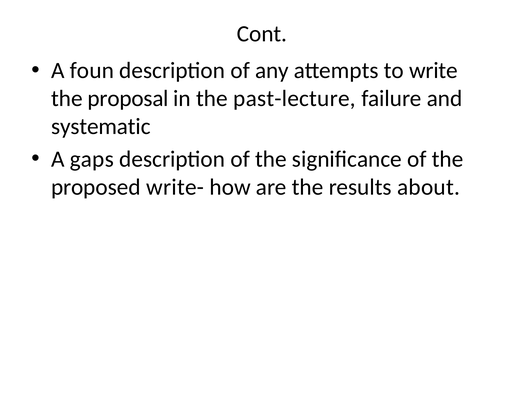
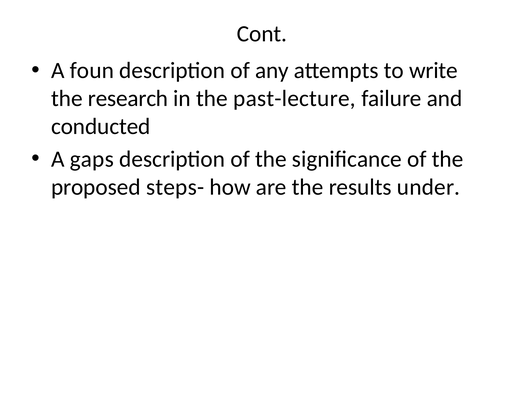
proposal: proposal -> research
systematic: systematic -> conducted
write-: write- -> steps-
about: about -> under
